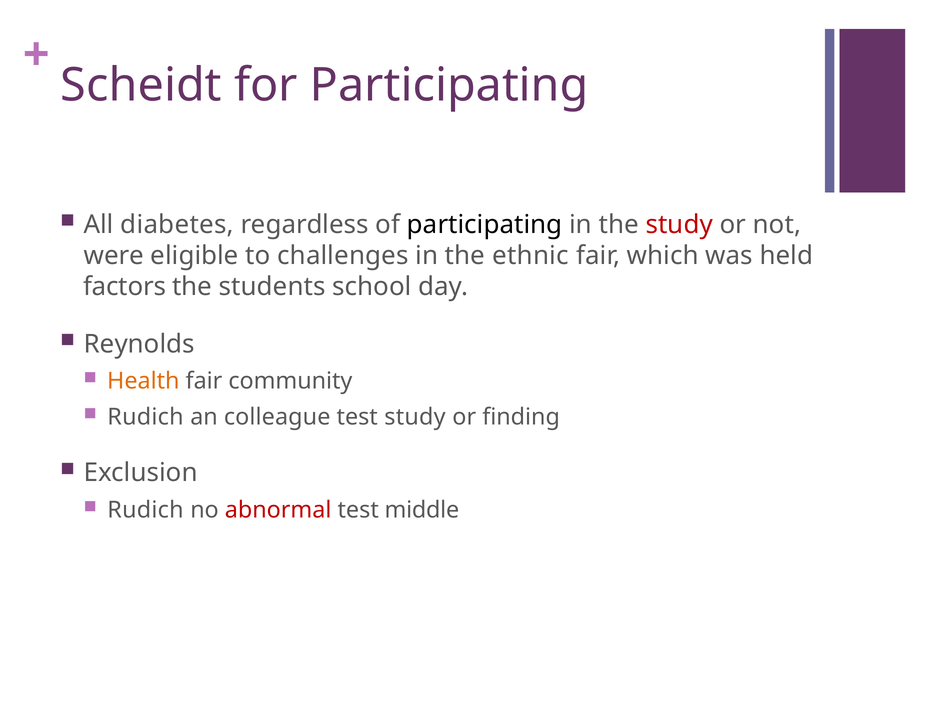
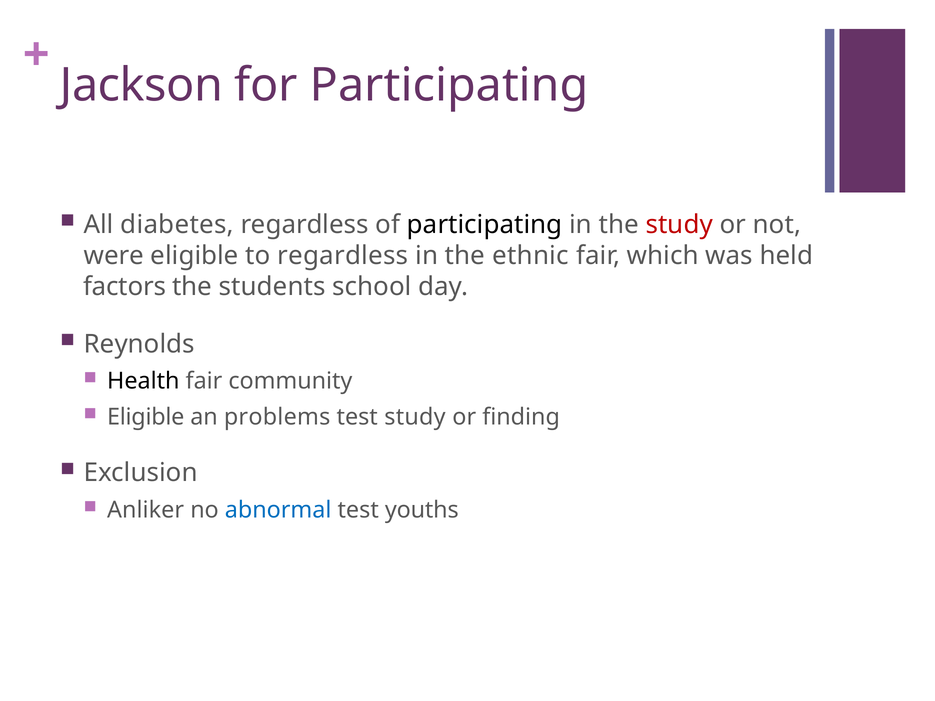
Scheidt: Scheidt -> Jackson
to challenges: challenges -> regardless
Health colour: orange -> black
Rudich at (145, 417): Rudich -> Eligible
colleague: colleague -> problems
Rudich at (145, 510): Rudich -> Anliker
abnormal colour: red -> blue
middle: middle -> youths
